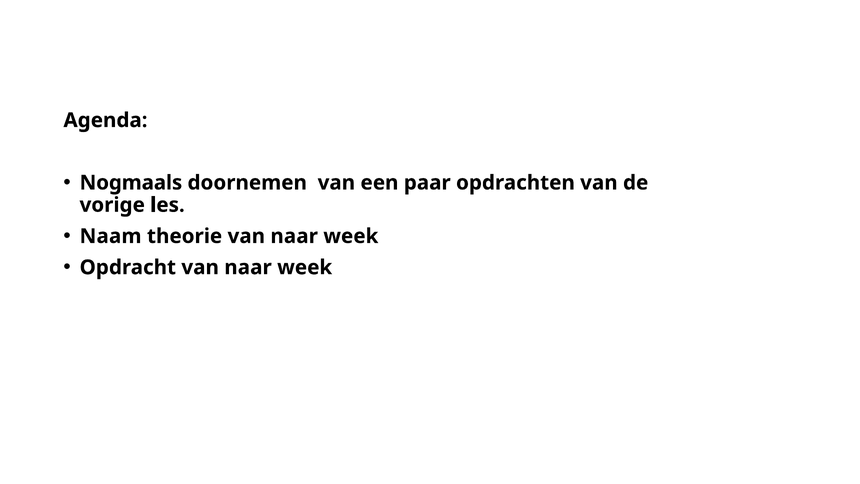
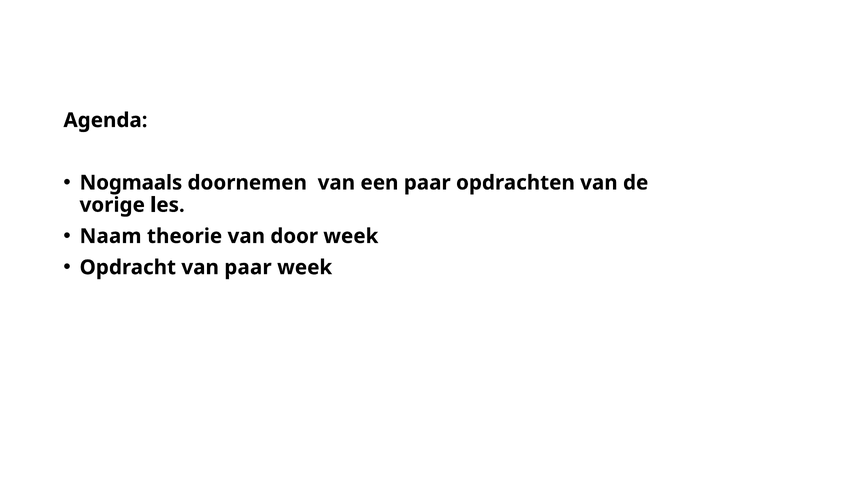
theorie van naar: naar -> door
Opdracht van naar: naar -> paar
